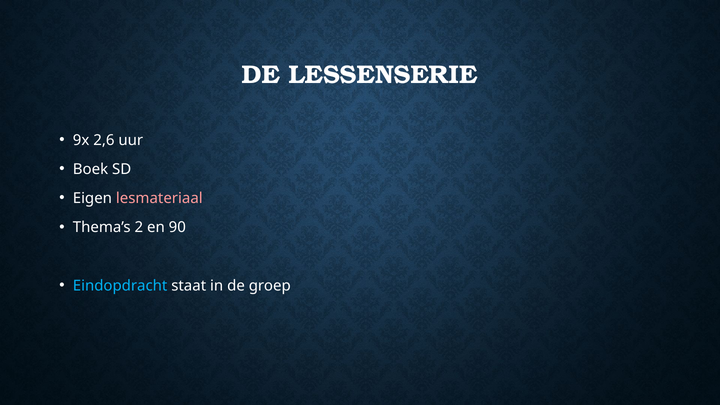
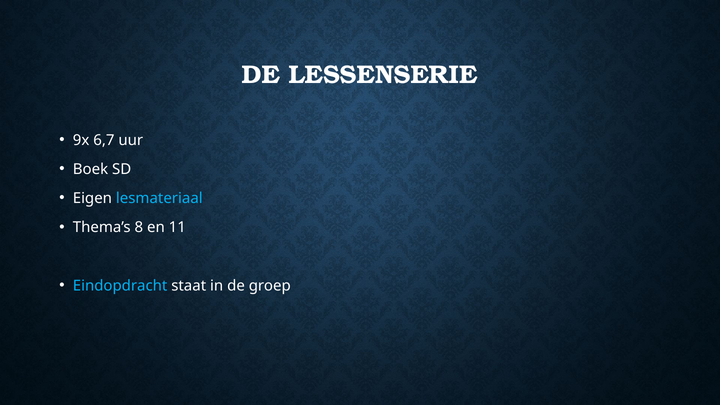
2,6: 2,6 -> 6,7
lesmateriaal colour: pink -> light blue
2: 2 -> 8
90: 90 -> 11
